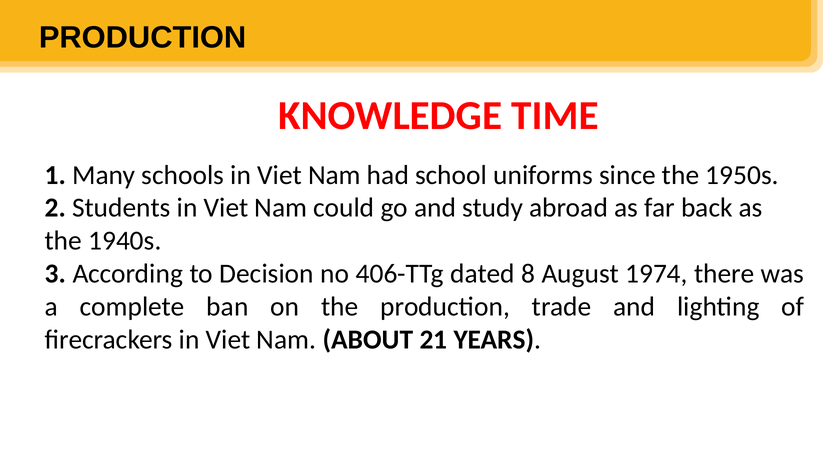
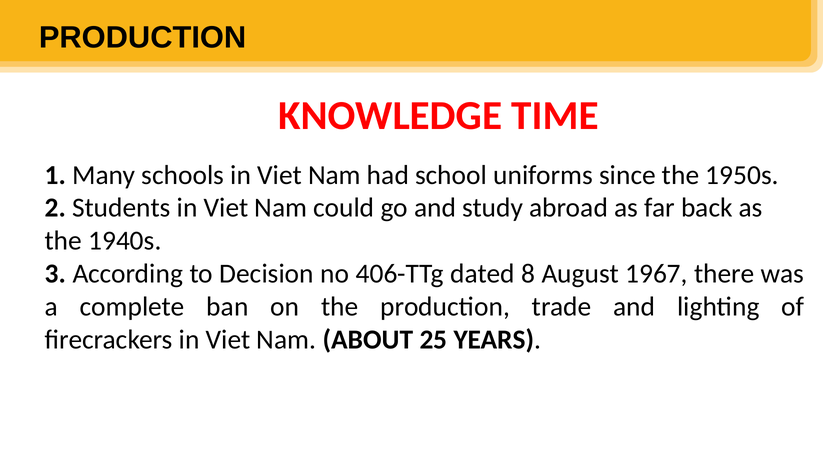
1974: 1974 -> 1967
21: 21 -> 25
